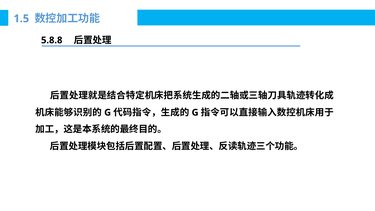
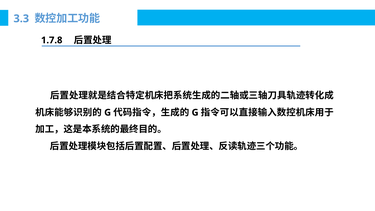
1.5: 1.5 -> 3.3
5.8.8: 5.8.8 -> 1.7.8
